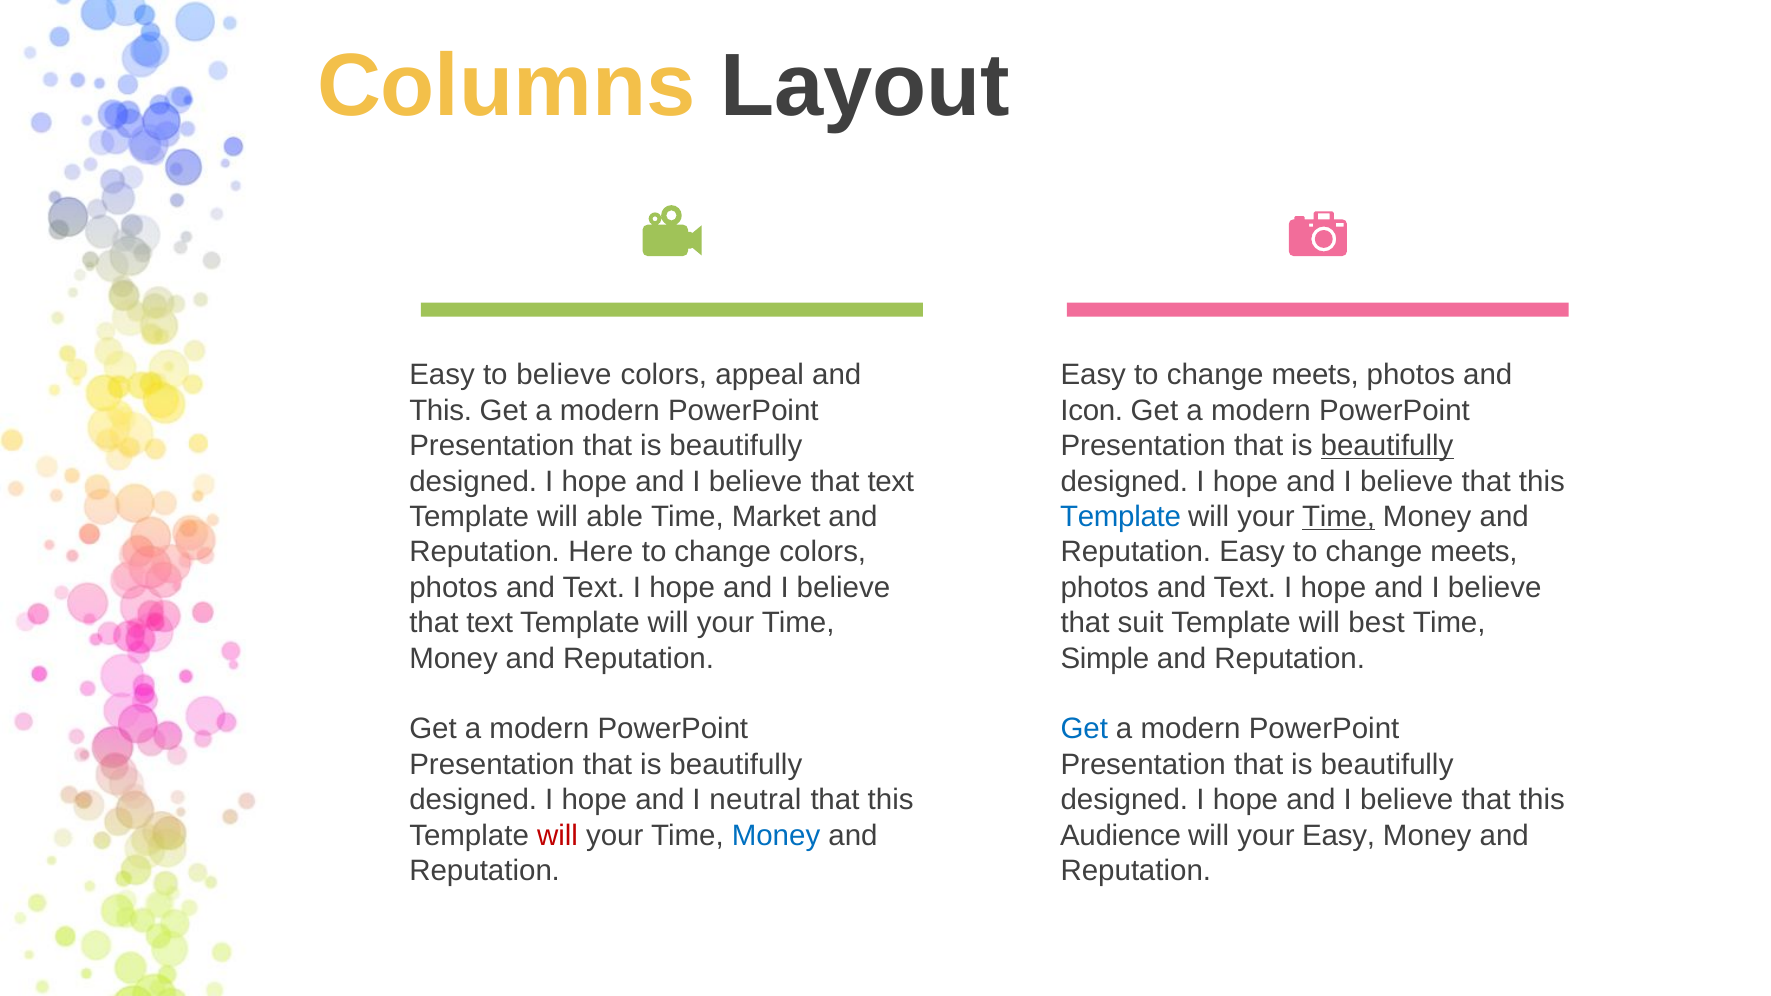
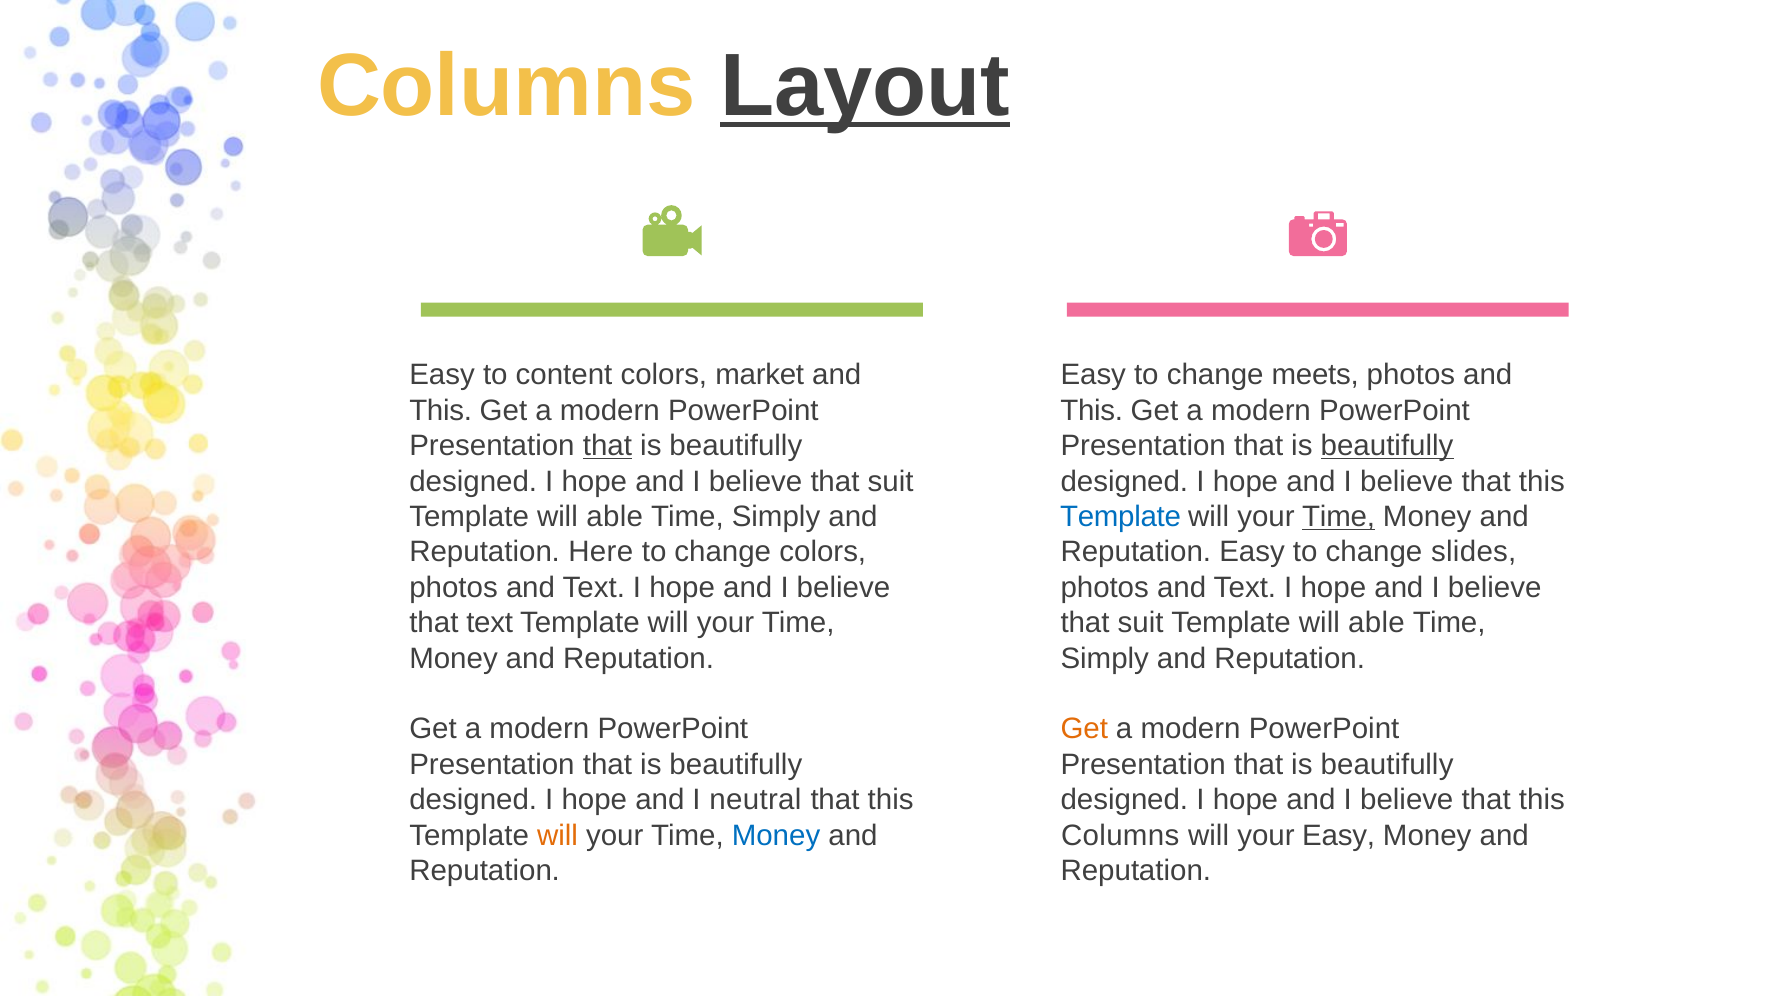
Layout underline: none -> present
to believe: believe -> content
appeal: appeal -> market
Icon at (1092, 411): Icon -> This
that at (607, 446) underline: none -> present
text at (891, 481): text -> suit
Market at (776, 517): Market -> Simply
meets at (1474, 552): meets -> slides
best at (1377, 623): best -> able
Simple at (1105, 659): Simple -> Simply
Get at (1084, 729) colour: blue -> orange
will at (558, 836) colour: red -> orange
Audience at (1121, 836): Audience -> Columns
